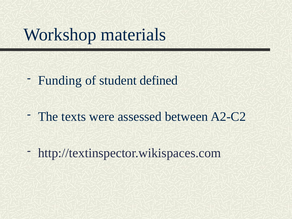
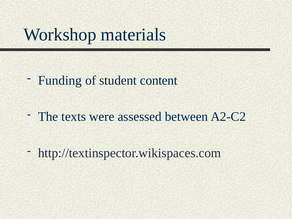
defined: defined -> content
